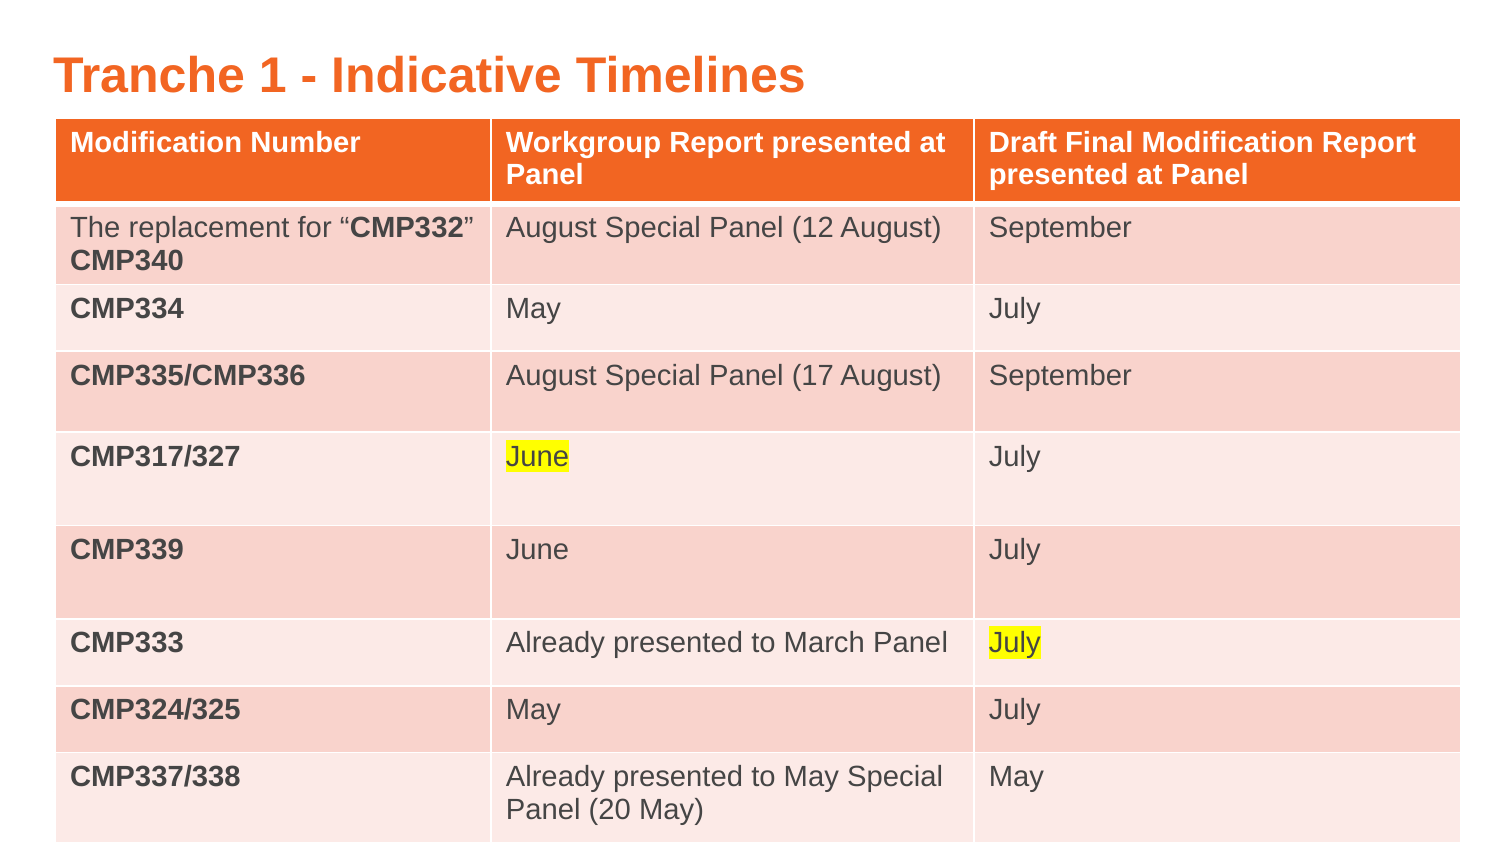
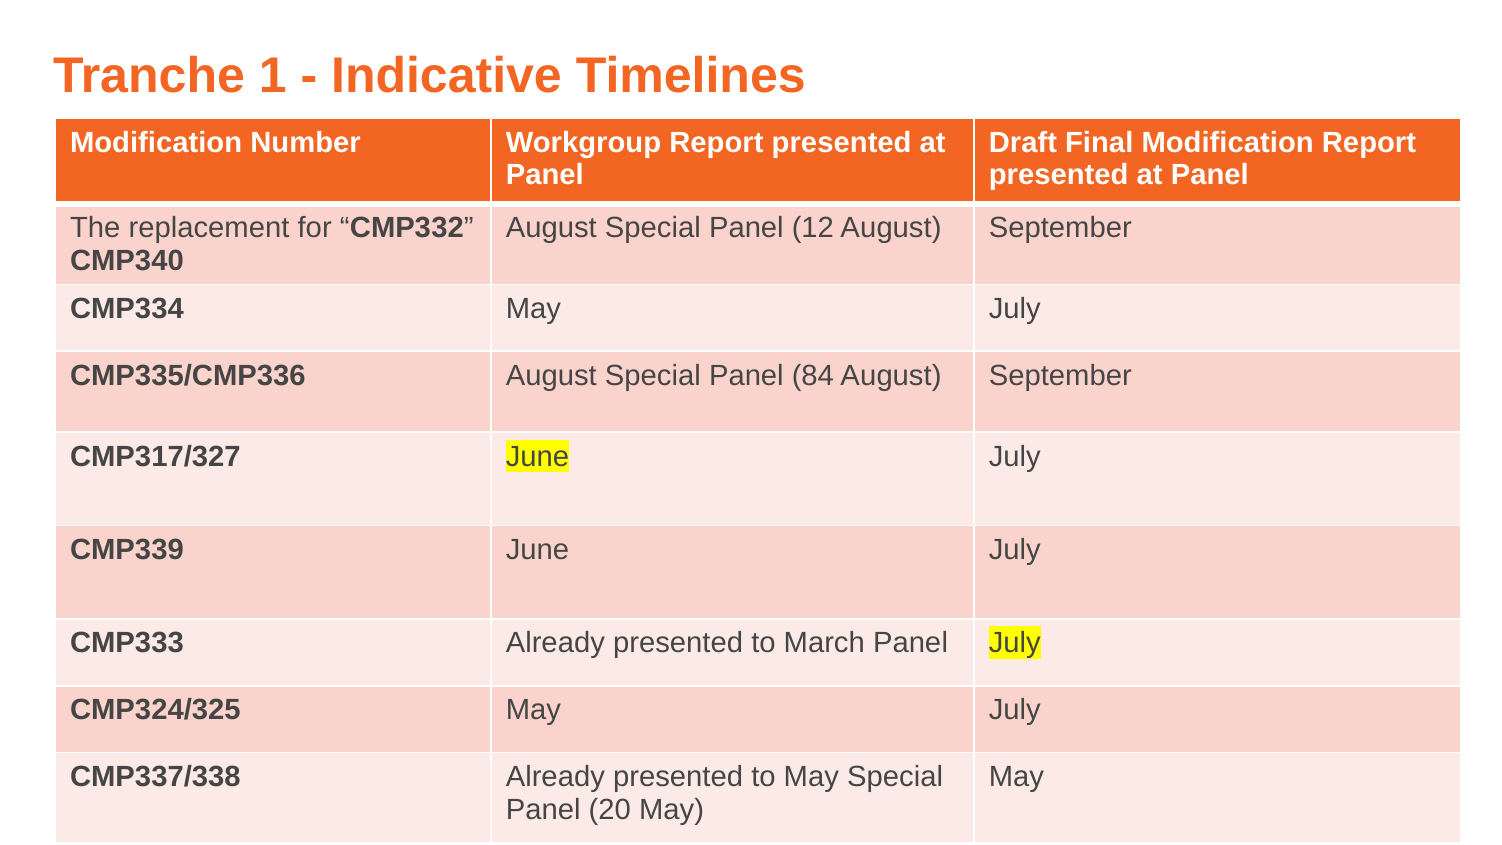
17: 17 -> 84
